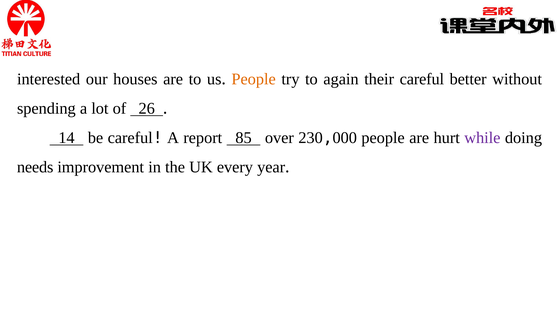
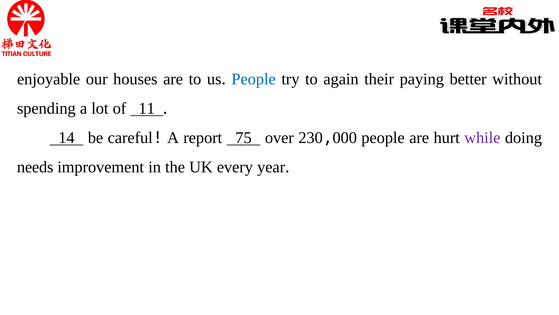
interested: interested -> enjoyable
People at (254, 79) colour: orange -> blue
their careful: careful -> paying
26: 26 -> 11
85: 85 -> 75
